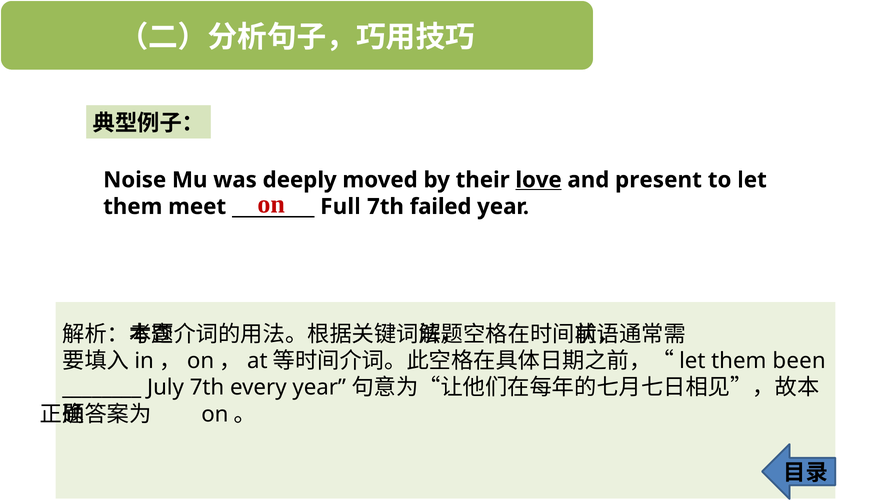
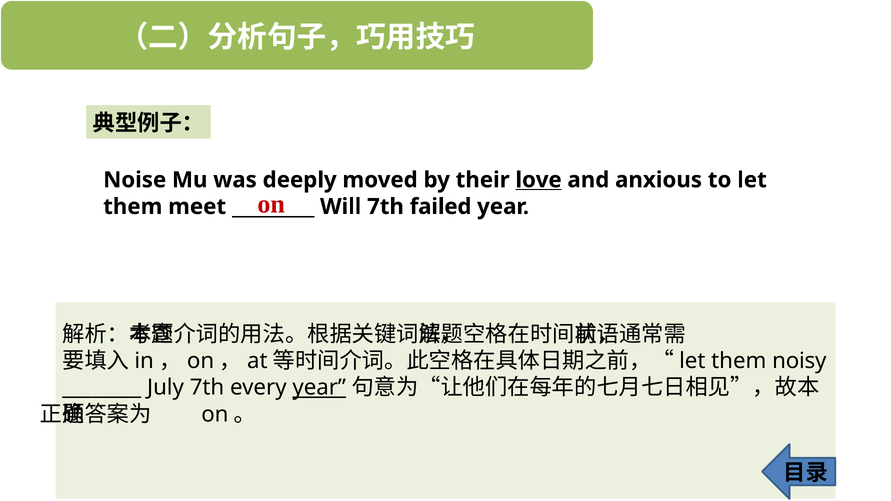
present: present -> anxious
Full: Full -> Will
been: been -> noisy
year at (319, 388) underline: none -> present
